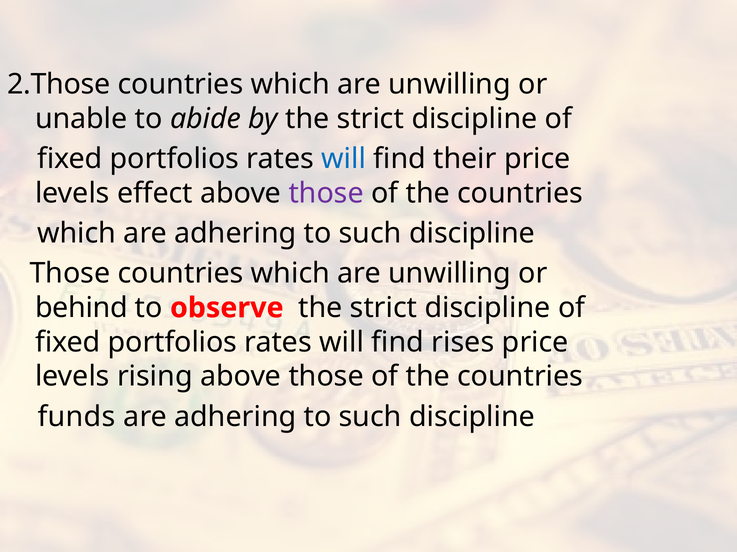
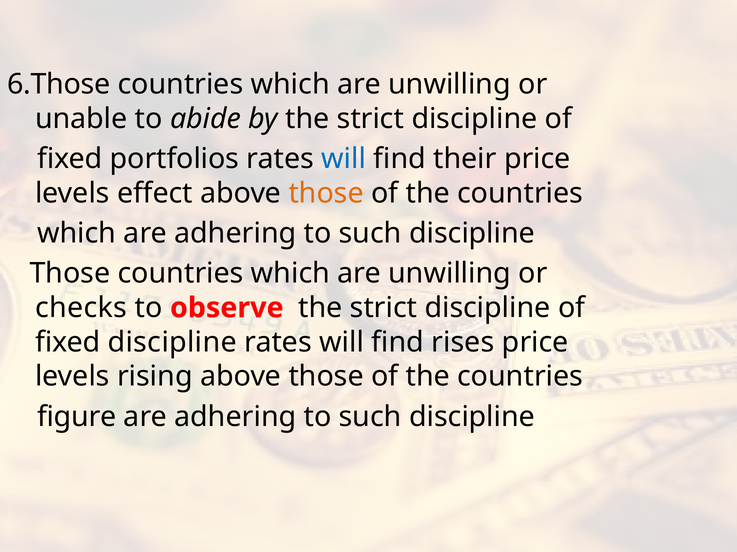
2.Those: 2.Those -> 6.Those
those at (326, 194) colour: purple -> orange
behind: behind -> checks
portfolios at (172, 343): portfolios -> discipline
funds: funds -> figure
